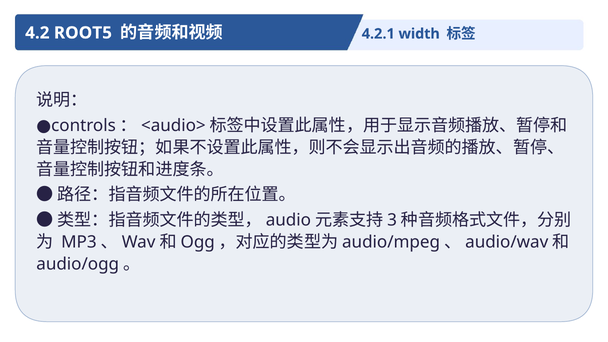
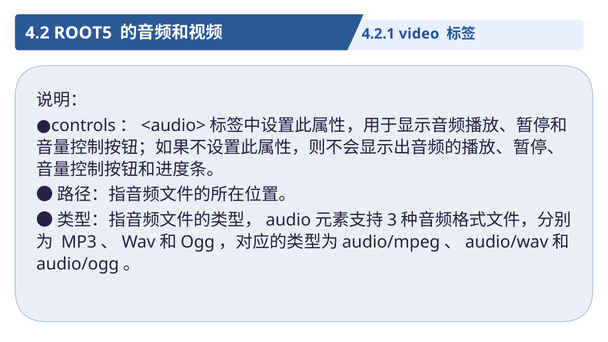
width: width -> video
